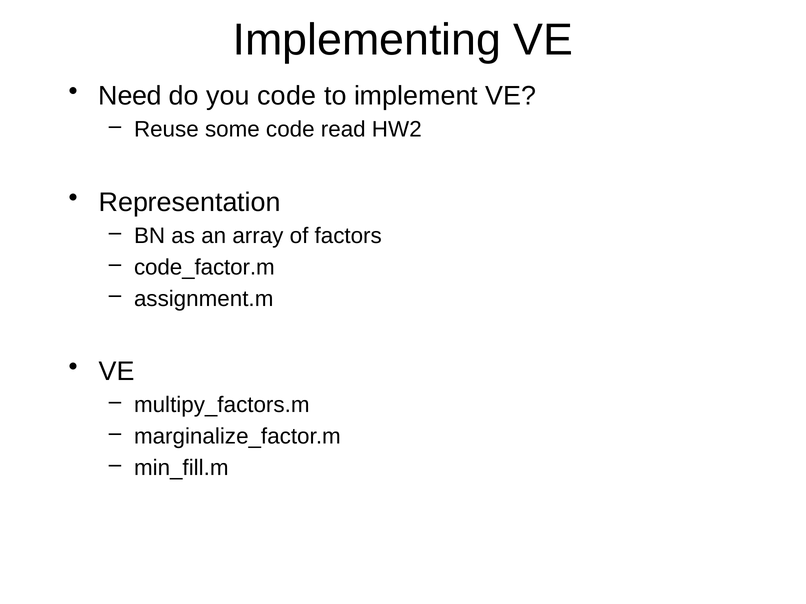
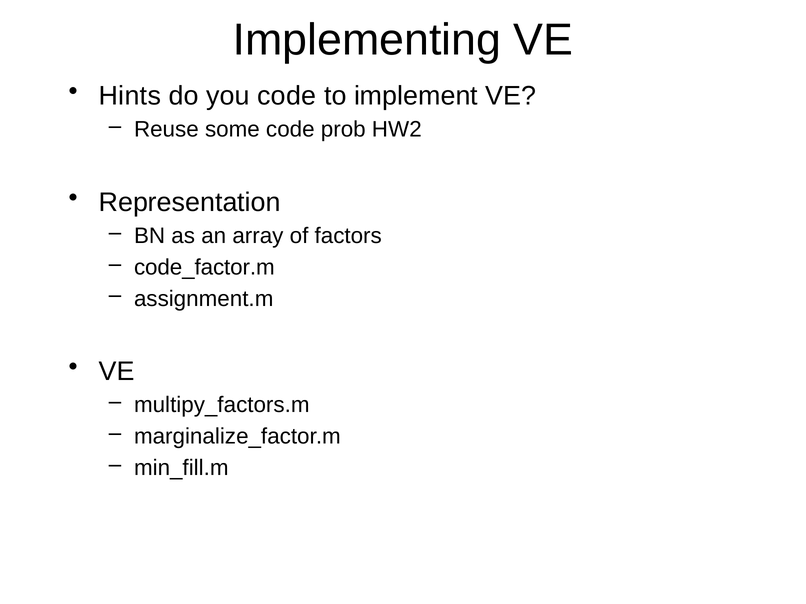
Need: Need -> Hints
read: read -> prob
